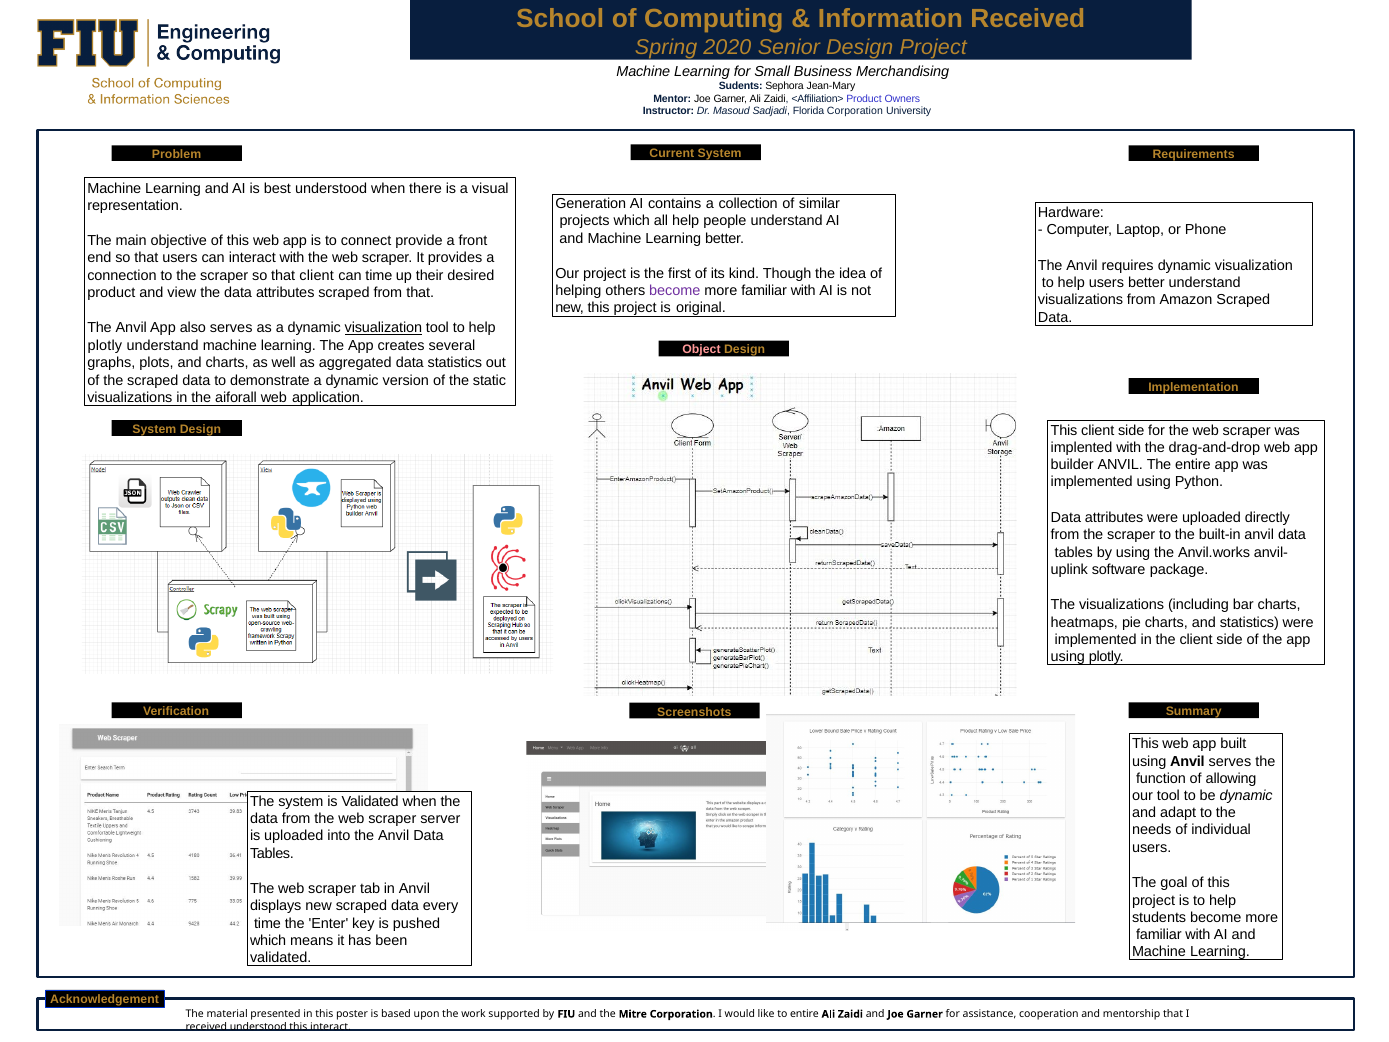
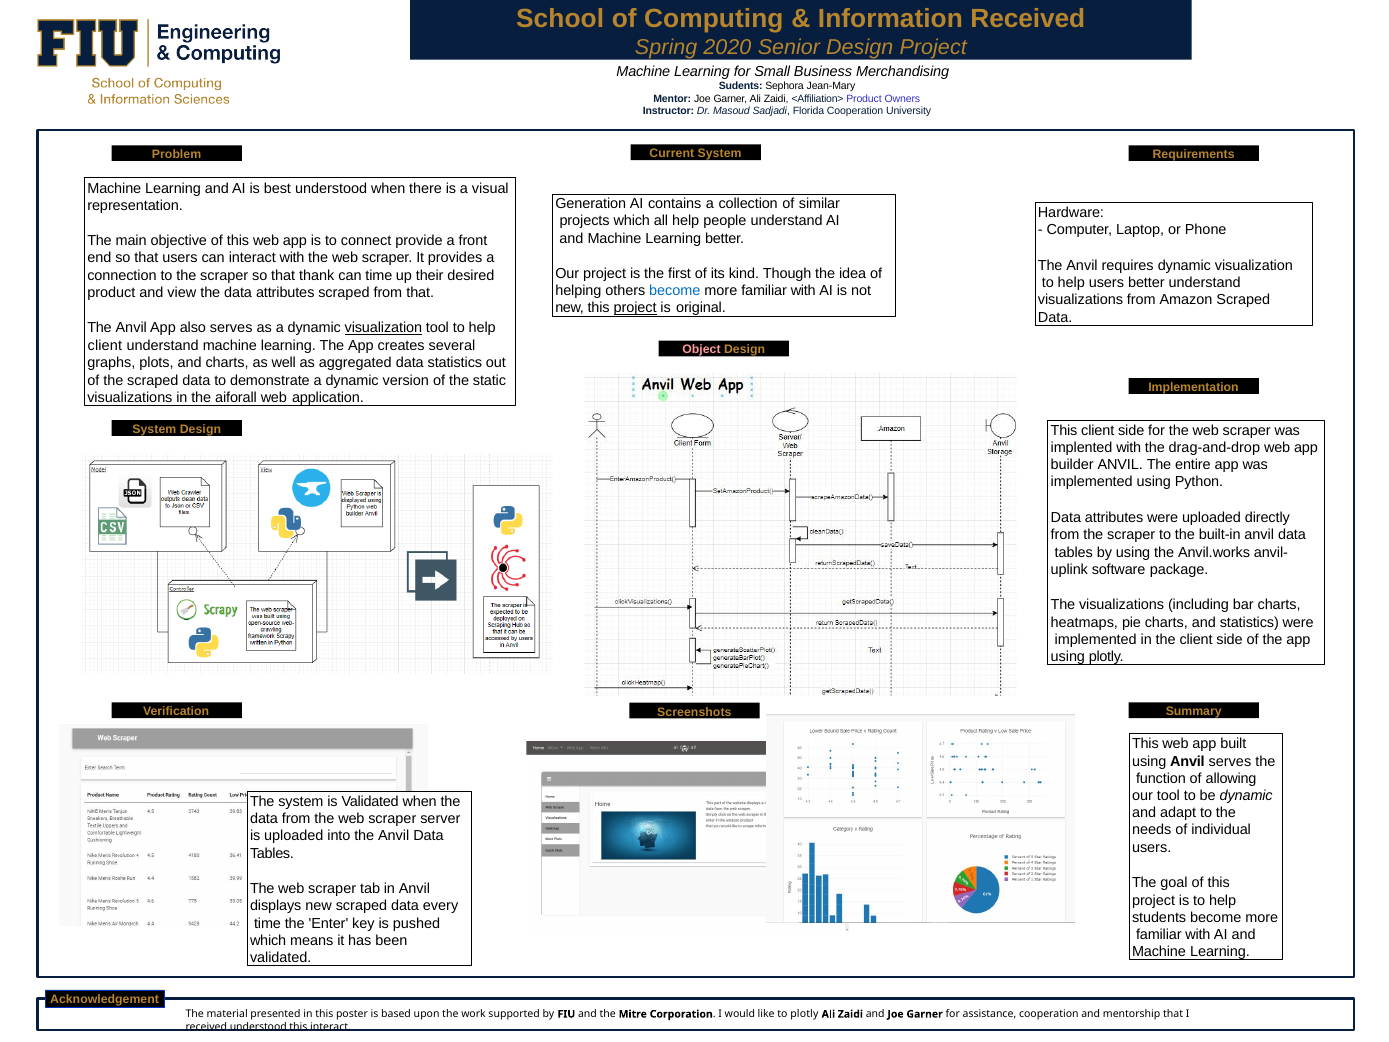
Florida Corporation: Corporation -> Cooperation
that client: client -> thank
become at (675, 291) colour: purple -> blue
project at (635, 308) underline: none -> present
plotly at (105, 346): plotly -> client
to entire: entire -> plotly
